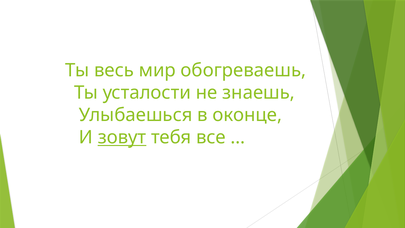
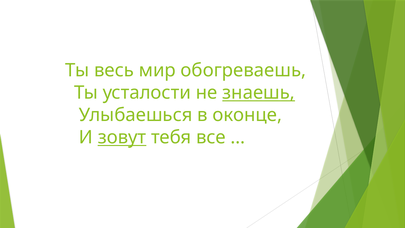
знаешь underline: none -> present
